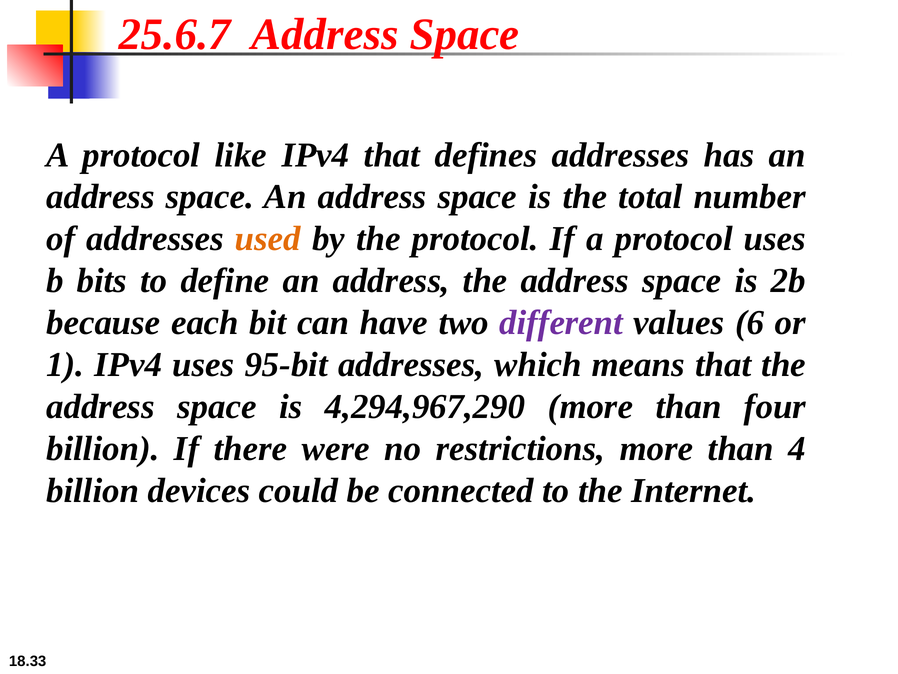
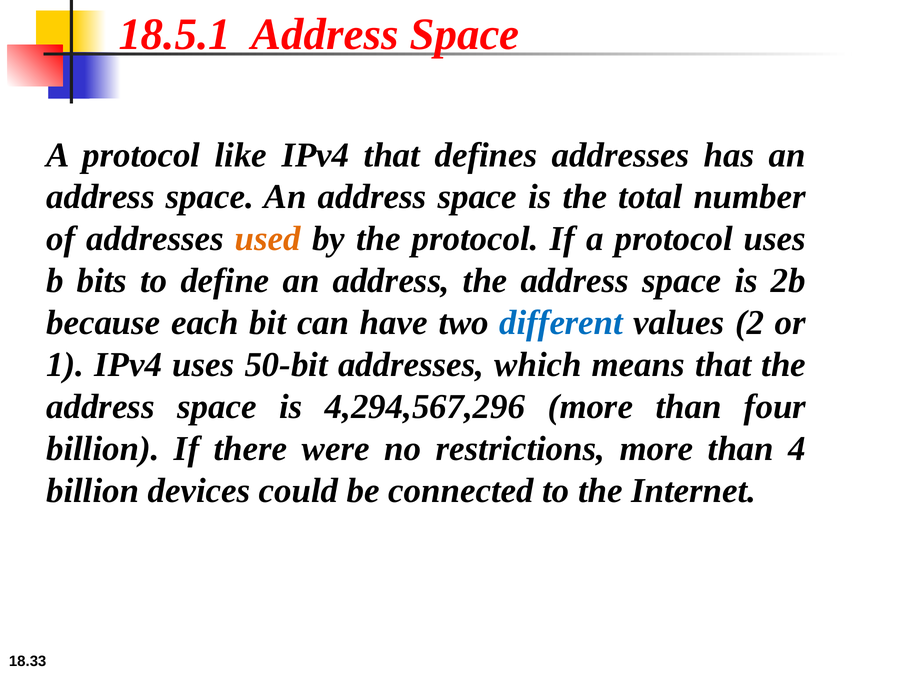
25.6.7: 25.6.7 -> 18.5.1
different colour: purple -> blue
6: 6 -> 2
95-bit: 95-bit -> 50-bit
4,294,967,290: 4,294,967,290 -> 4,294,567,296
